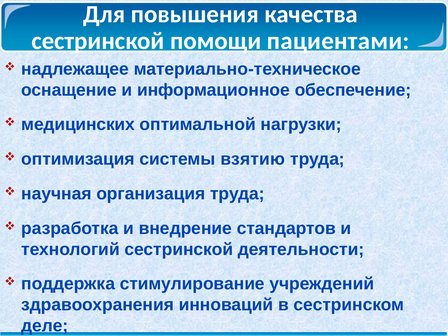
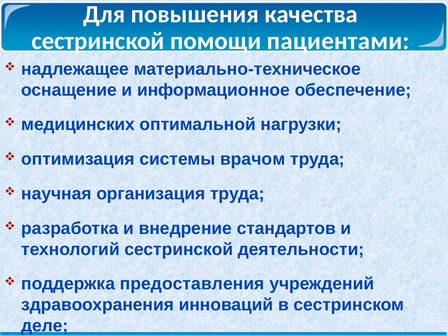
взятию: взятию -> врачом
стимулирование: стимулирование -> предоставления
